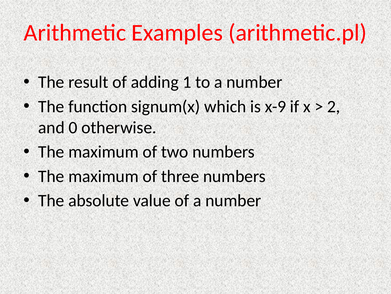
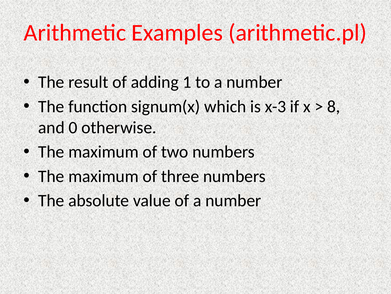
x-9: x-9 -> x-3
2: 2 -> 8
